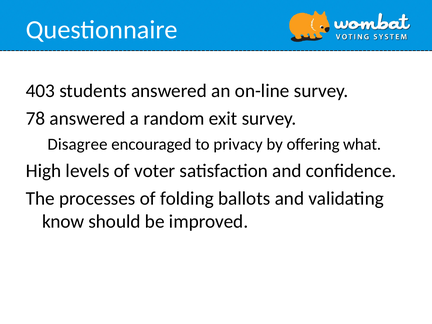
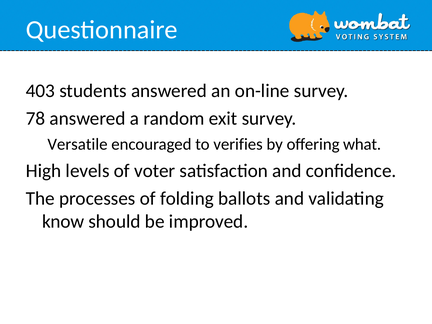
Disagree: Disagree -> Versatile
privacy: privacy -> verifies
